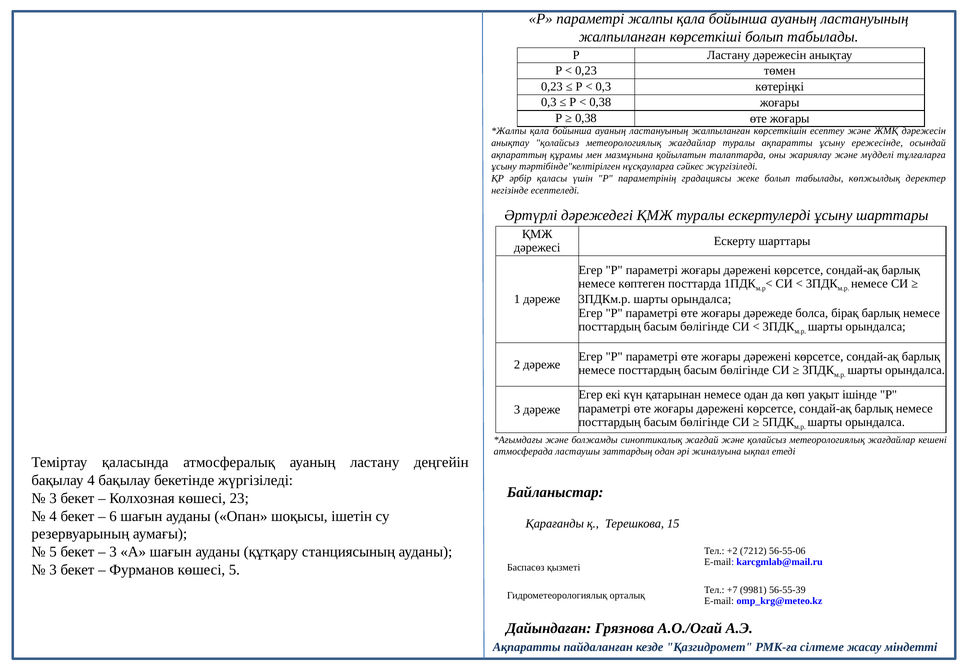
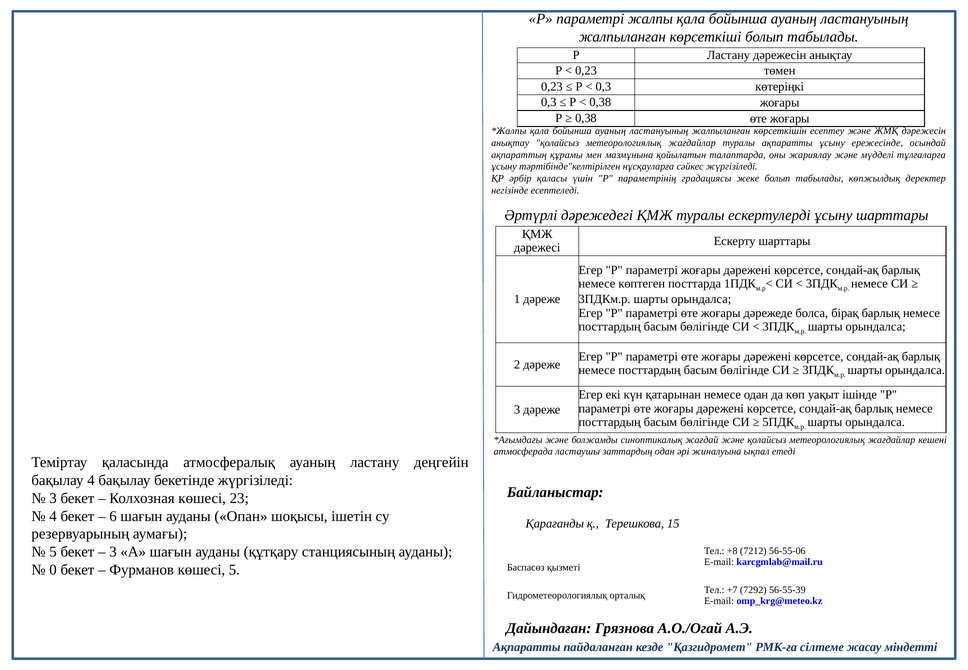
+2: +2 -> +8
3 at (53, 570): 3 -> 0
9981: 9981 -> 7292
